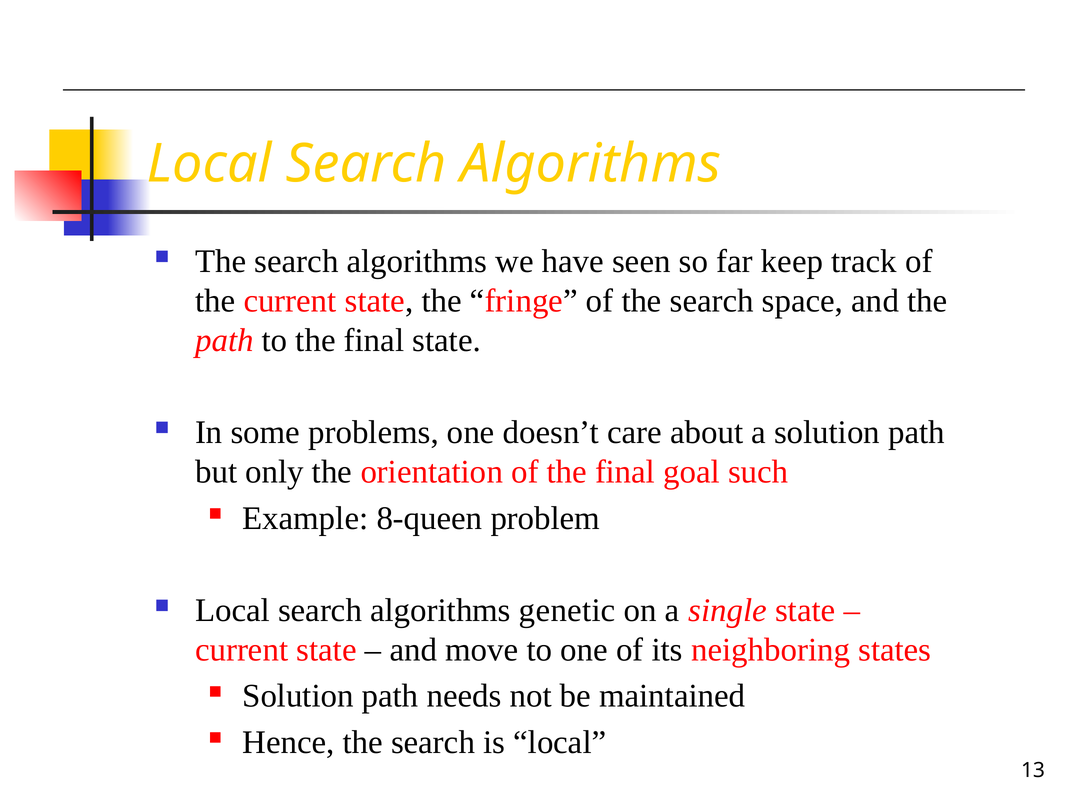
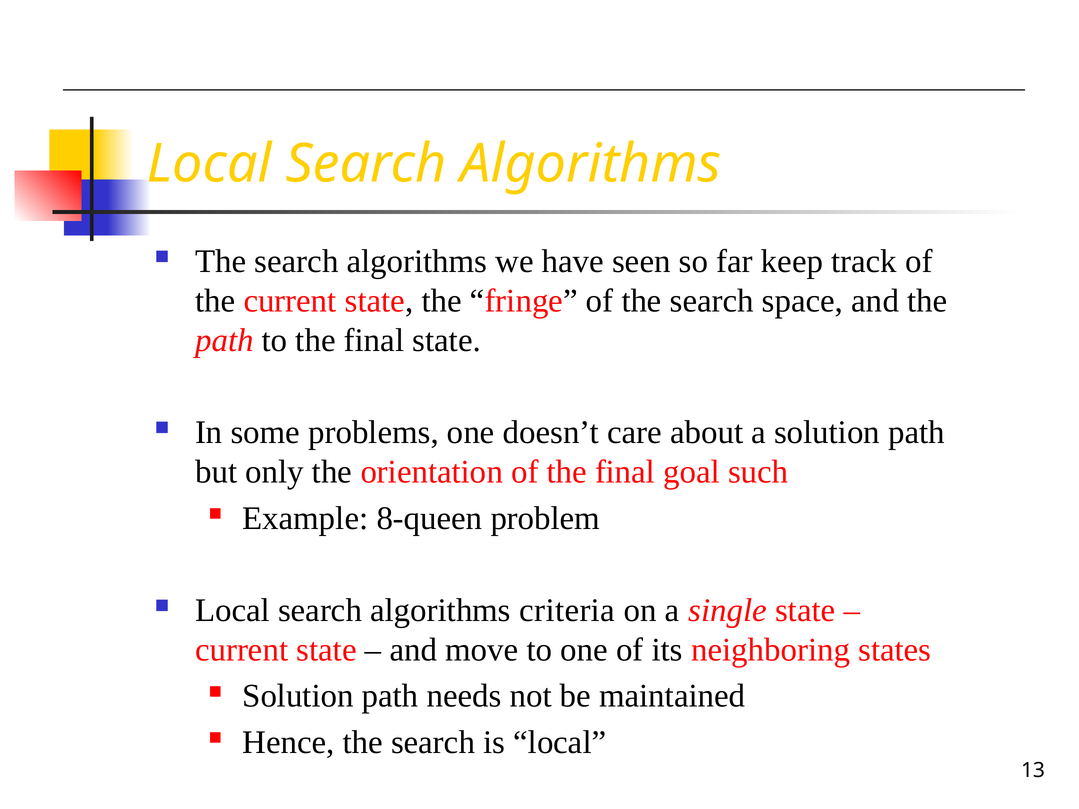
genetic: genetic -> criteria
